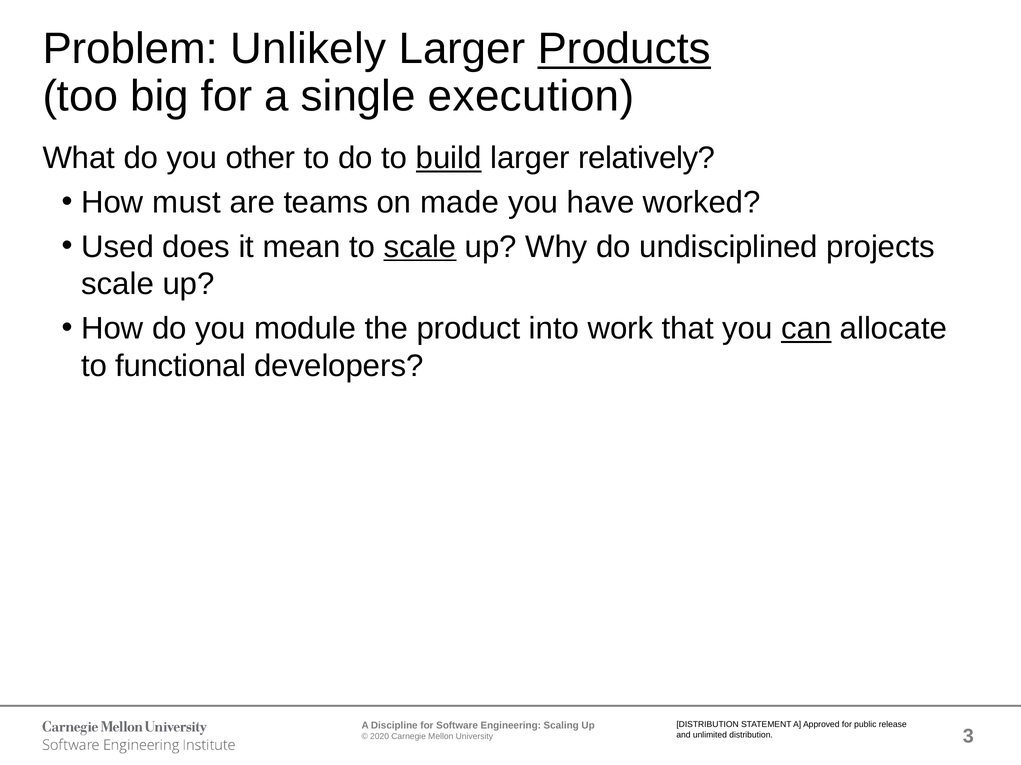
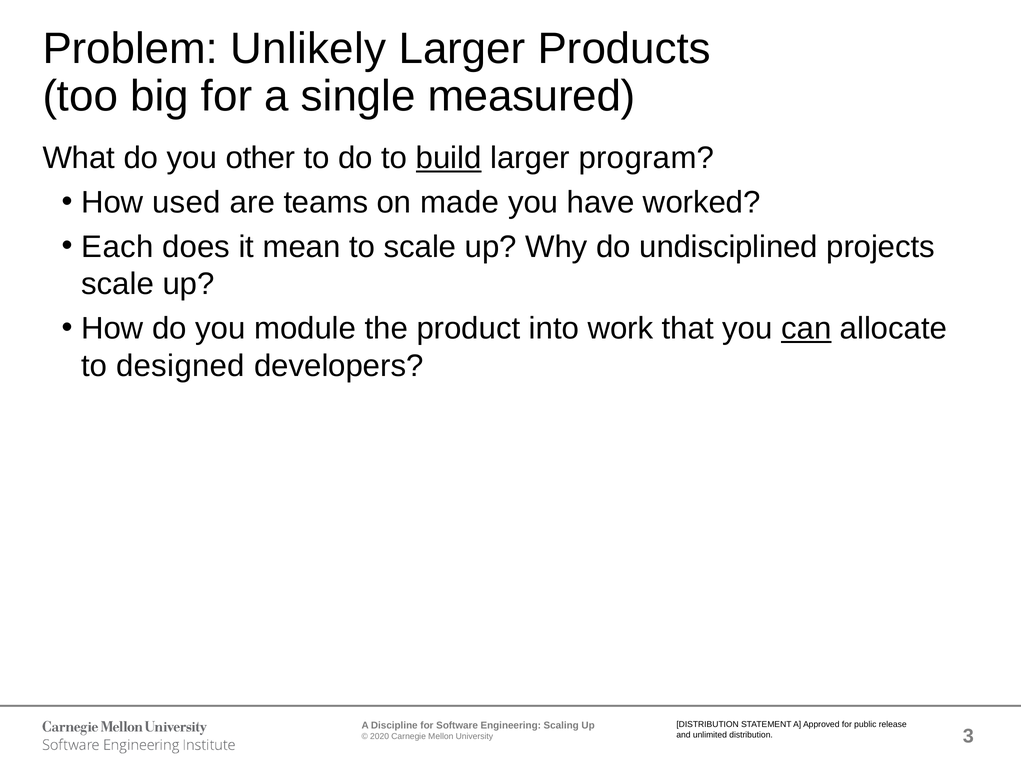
Products underline: present -> none
execution: execution -> measured
relatively: relatively -> program
must: must -> used
Used: Used -> Each
scale at (420, 247) underline: present -> none
functional: functional -> designed
